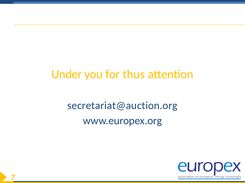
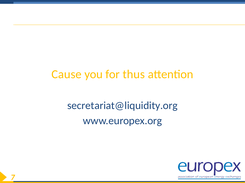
Under: Under -> Cause
secretariat@auction.org: secretariat@auction.org -> secretariat@liquidity.org
